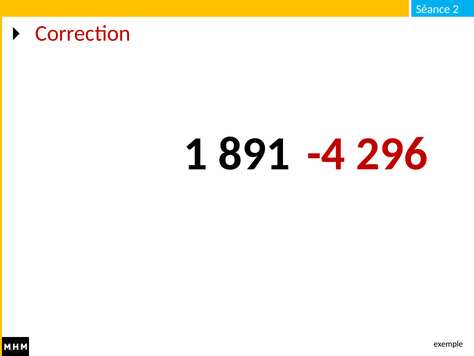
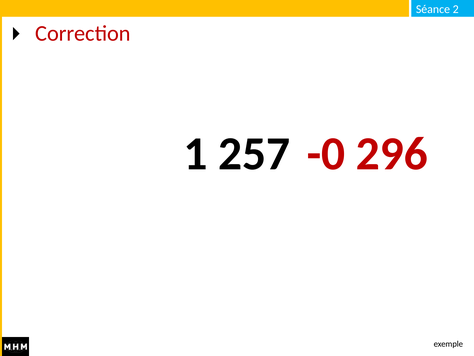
891: 891 -> 257
-4: -4 -> -0
